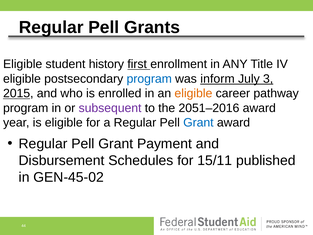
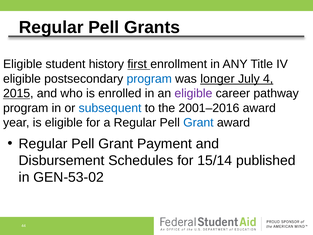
inform: inform -> longer
3: 3 -> 4
eligible at (193, 93) colour: orange -> purple
subsequent colour: purple -> blue
2051–2016: 2051–2016 -> 2001–2016
15/11: 15/11 -> 15/14
GEN-45-02: GEN-45-02 -> GEN-53-02
